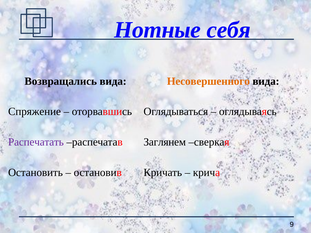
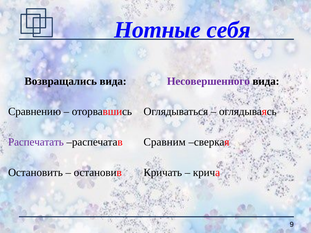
Несовершенного colour: orange -> purple
Спряжение: Спряжение -> Сравнению
Заглянем: Заглянем -> Сравним
